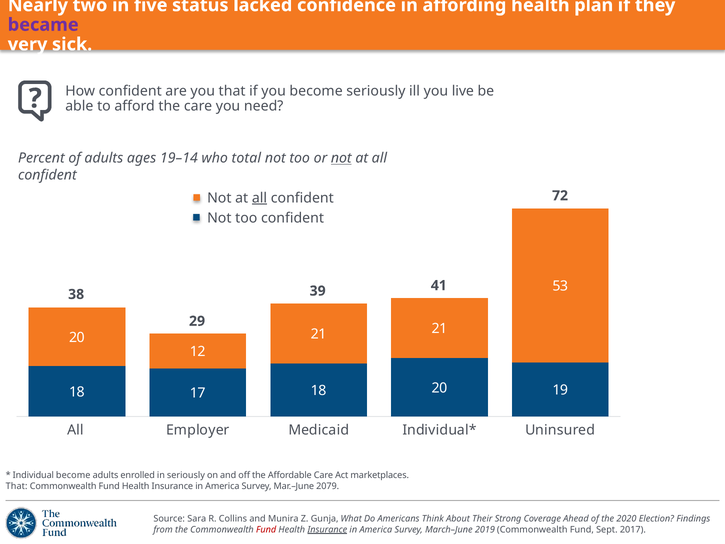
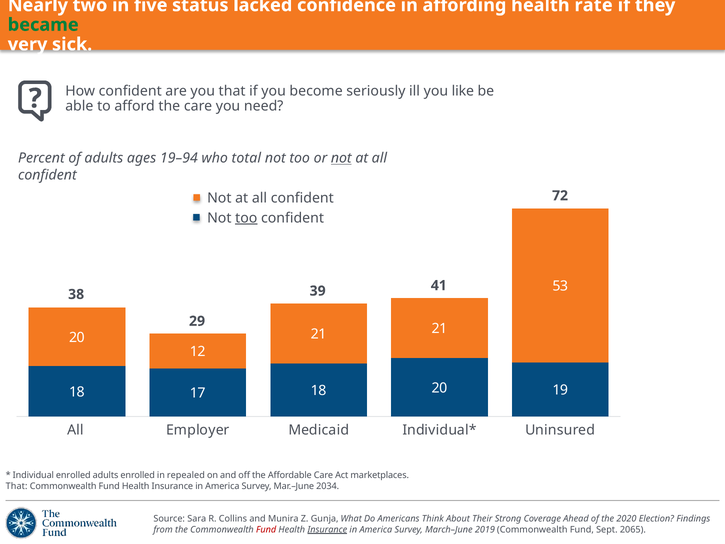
plan: plan -> rate
became colour: purple -> green
live: live -> like
19–14: 19–14 -> 19–94
all at (259, 198) underline: present -> none
too at (246, 218) underline: none -> present
Individual become: become -> enrolled
in seriously: seriously -> repealed
2079: 2079 -> 2034
2017: 2017 -> 2065
